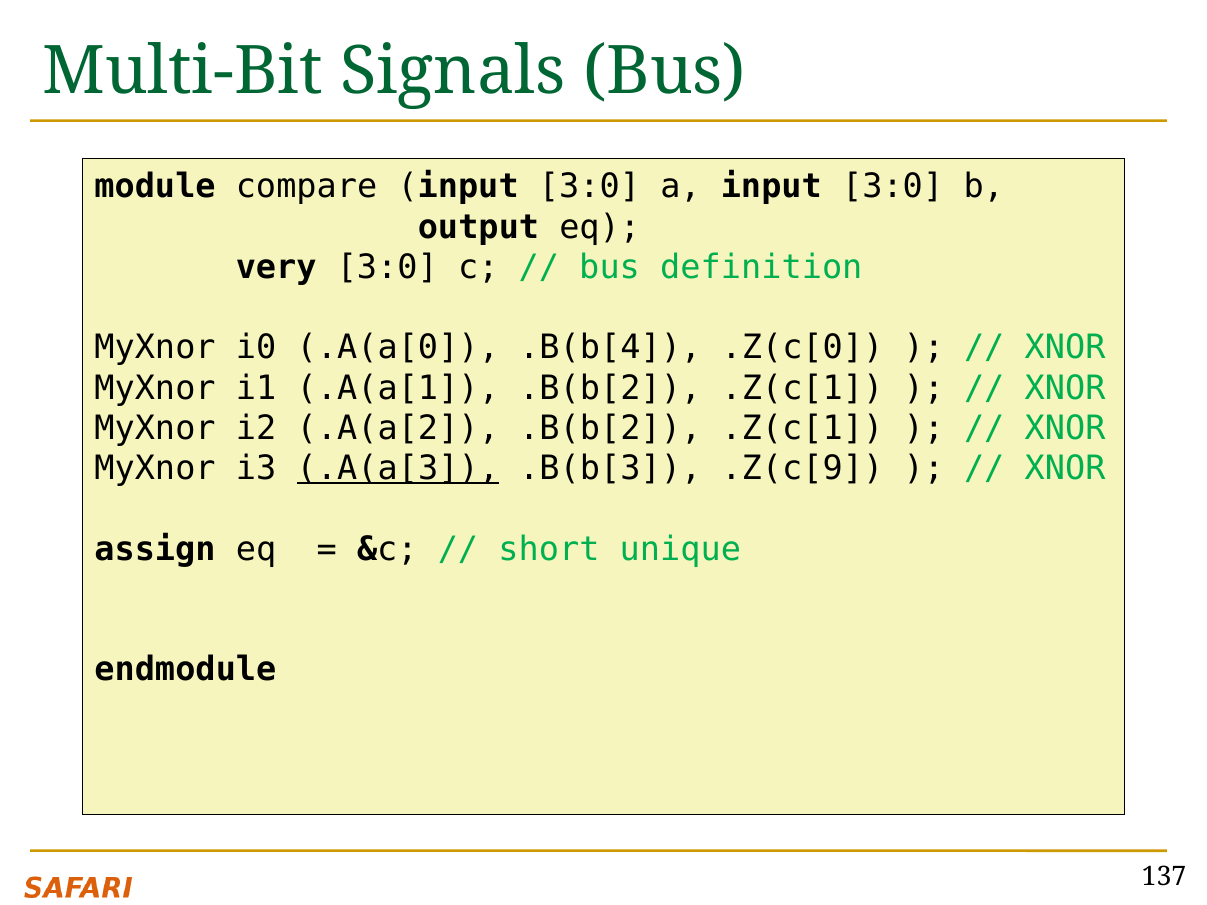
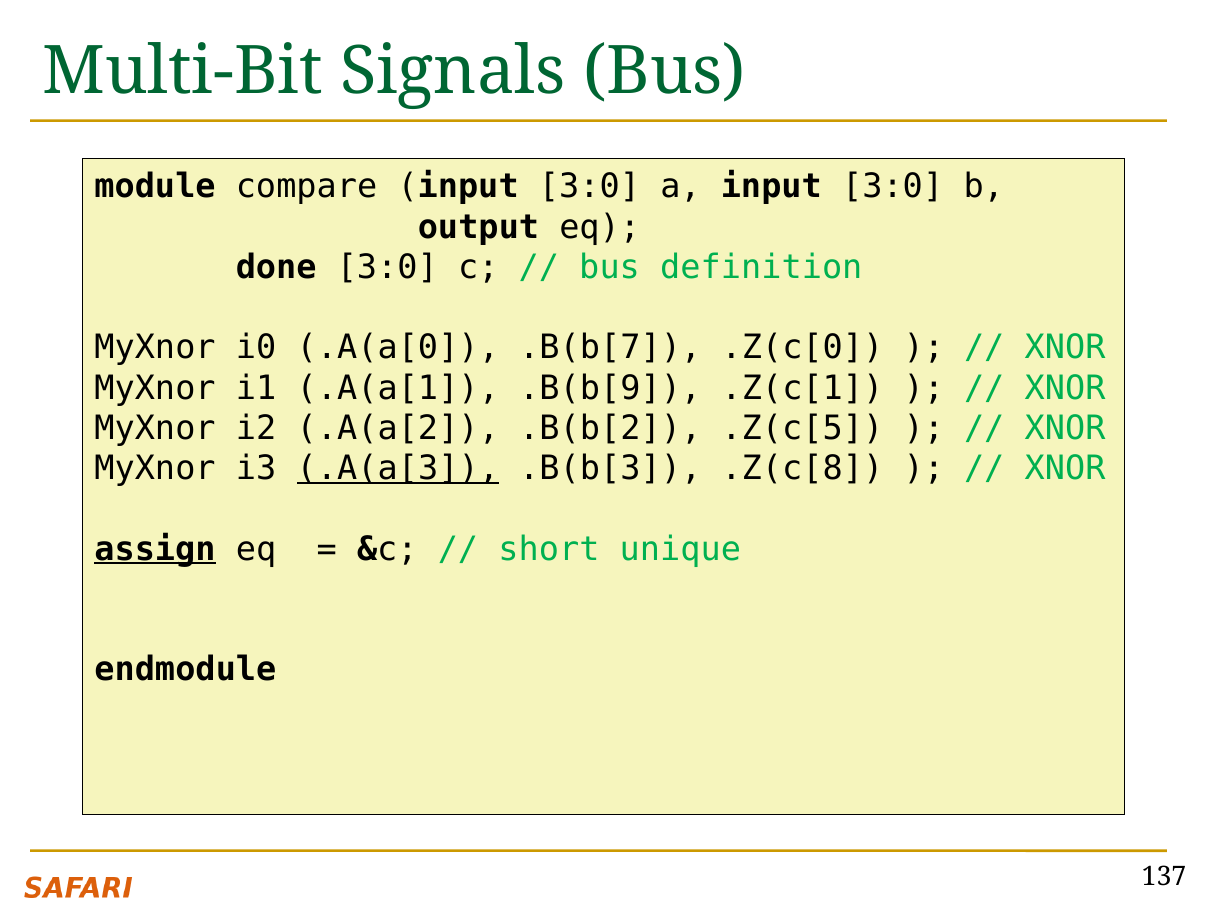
very: very -> done
.B(b[4: .B(b[4 -> .B(b[7
.A(a[1 .B(b[2: .B(b[2 -> .B(b[9
.A(a[2 .B(b[2 .Z(c[1: .Z(c[1 -> .Z(c[5
.Z(c[9: .Z(c[9 -> .Z(c[8
assign underline: none -> present
